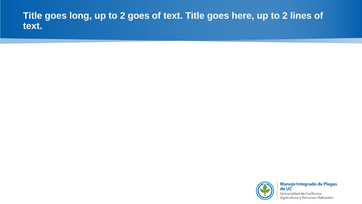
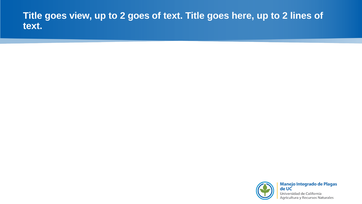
long: long -> view
